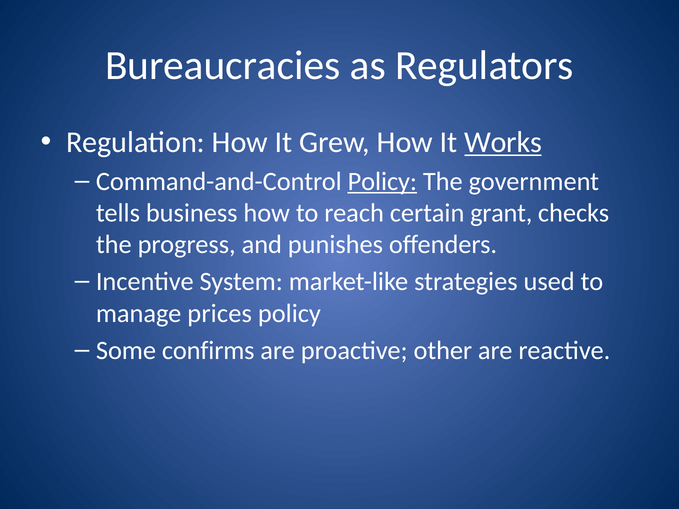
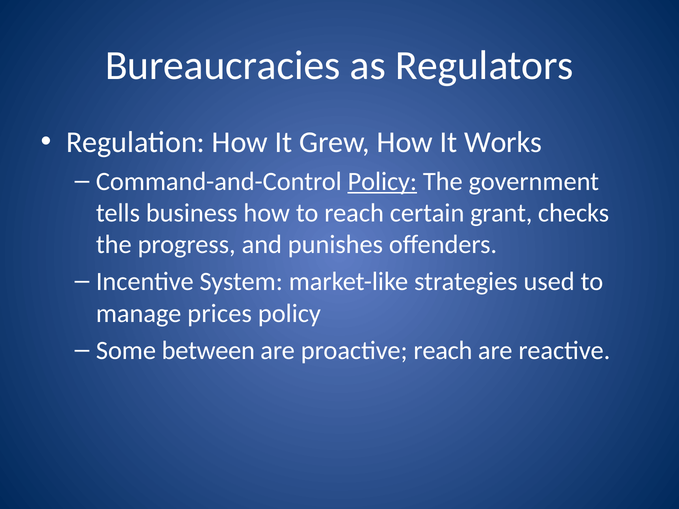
Works underline: present -> none
confirms: confirms -> between
proactive other: other -> reach
